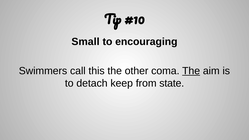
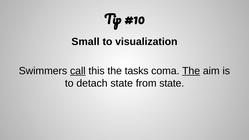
encouraging: encouraging -> visualization
call underline: none -> present
other: other -> tasks
detach keep: keep -> state
